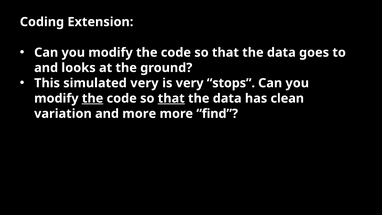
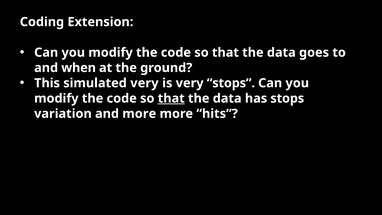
looks: looks -> when
the at (93, 98) underline: present -> none
has clean: clean -> stops
find: find -> hits
